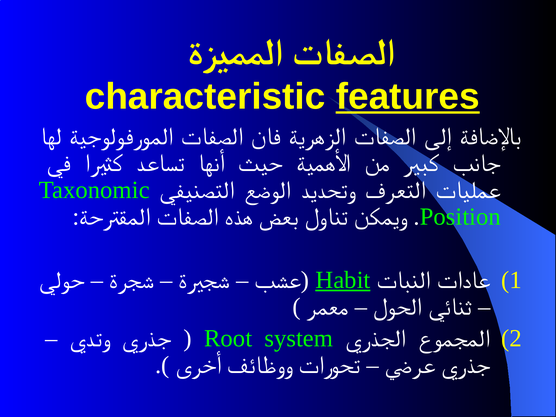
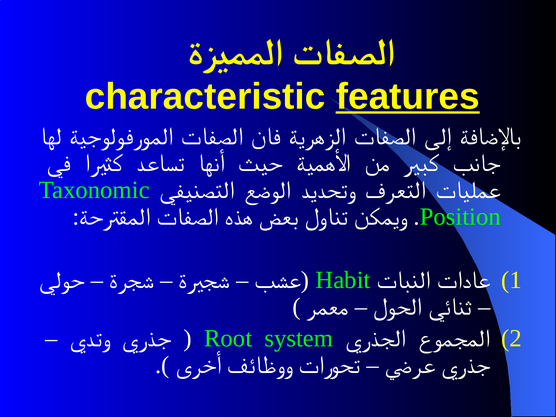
Habit underline: present -> none
